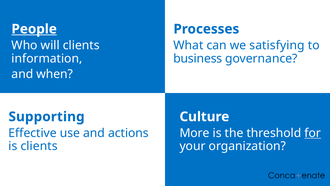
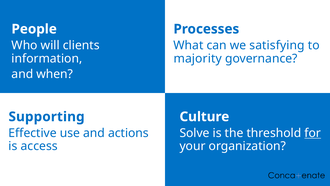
People underline: present -> none
business: business -> majority
More: More -> Solve
is clients: clients -> access
